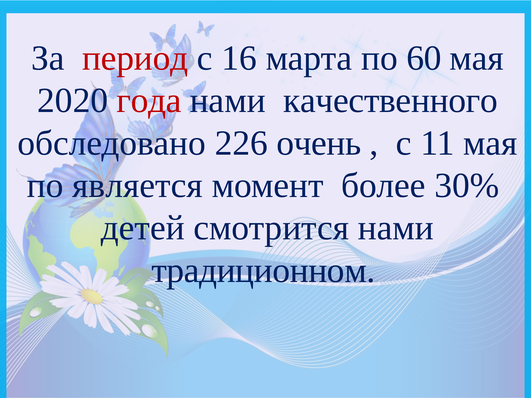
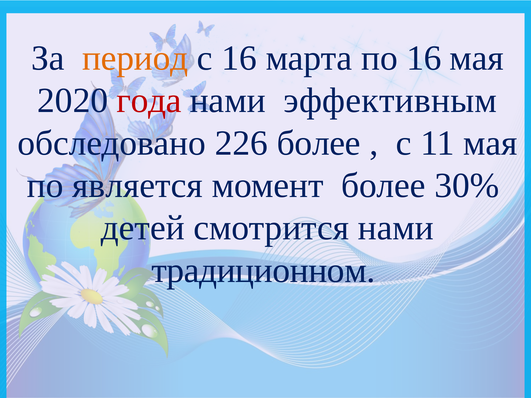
период colour: red -> orange
по 60: 60 -> 16
качественного: качественного -> эффективным
226 очень: очень -> более
